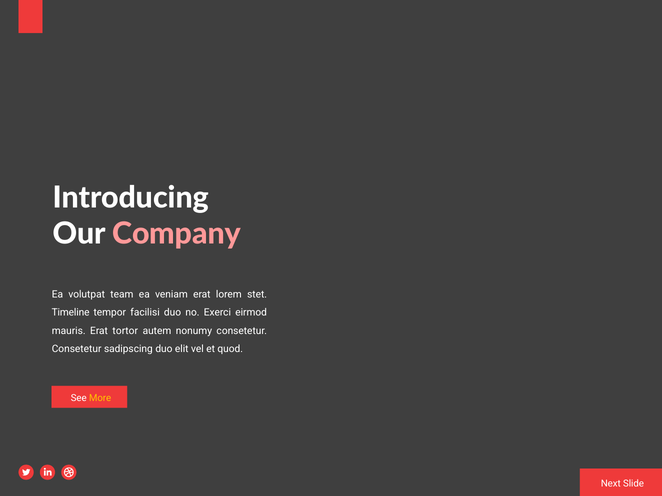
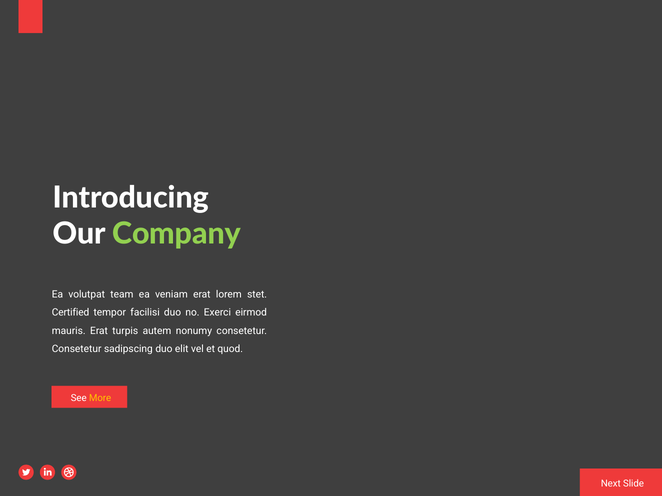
Company colour: pink -> light green
Timeline: Timeline -> Certified
tortor: tortor -> turpis
